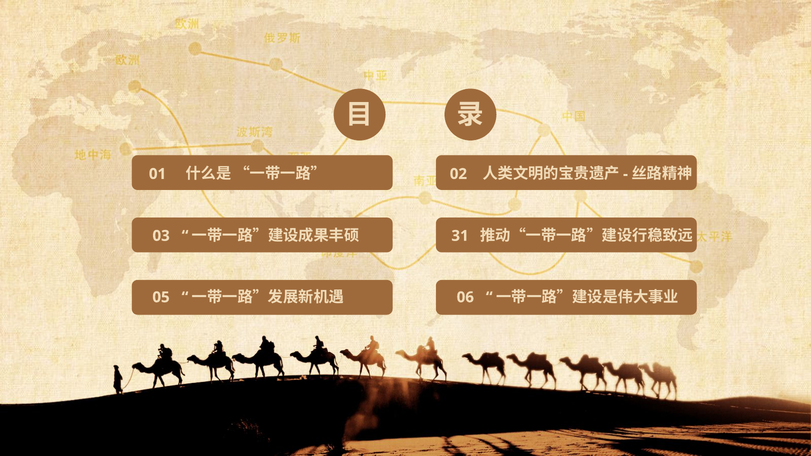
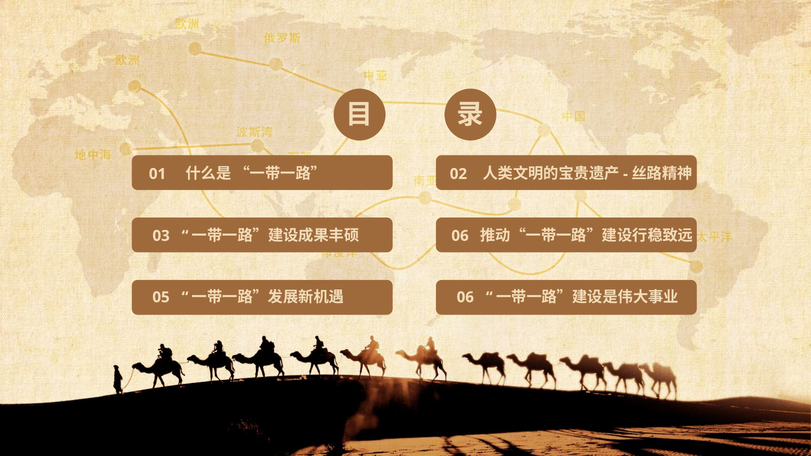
31 at (460, 236): 31 -> 06
